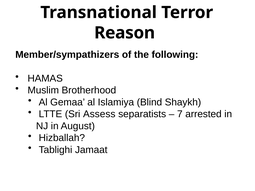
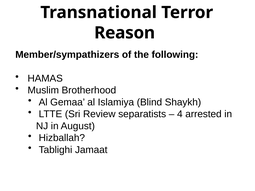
Assess: Assess -> Review
7: 7 -> 4
